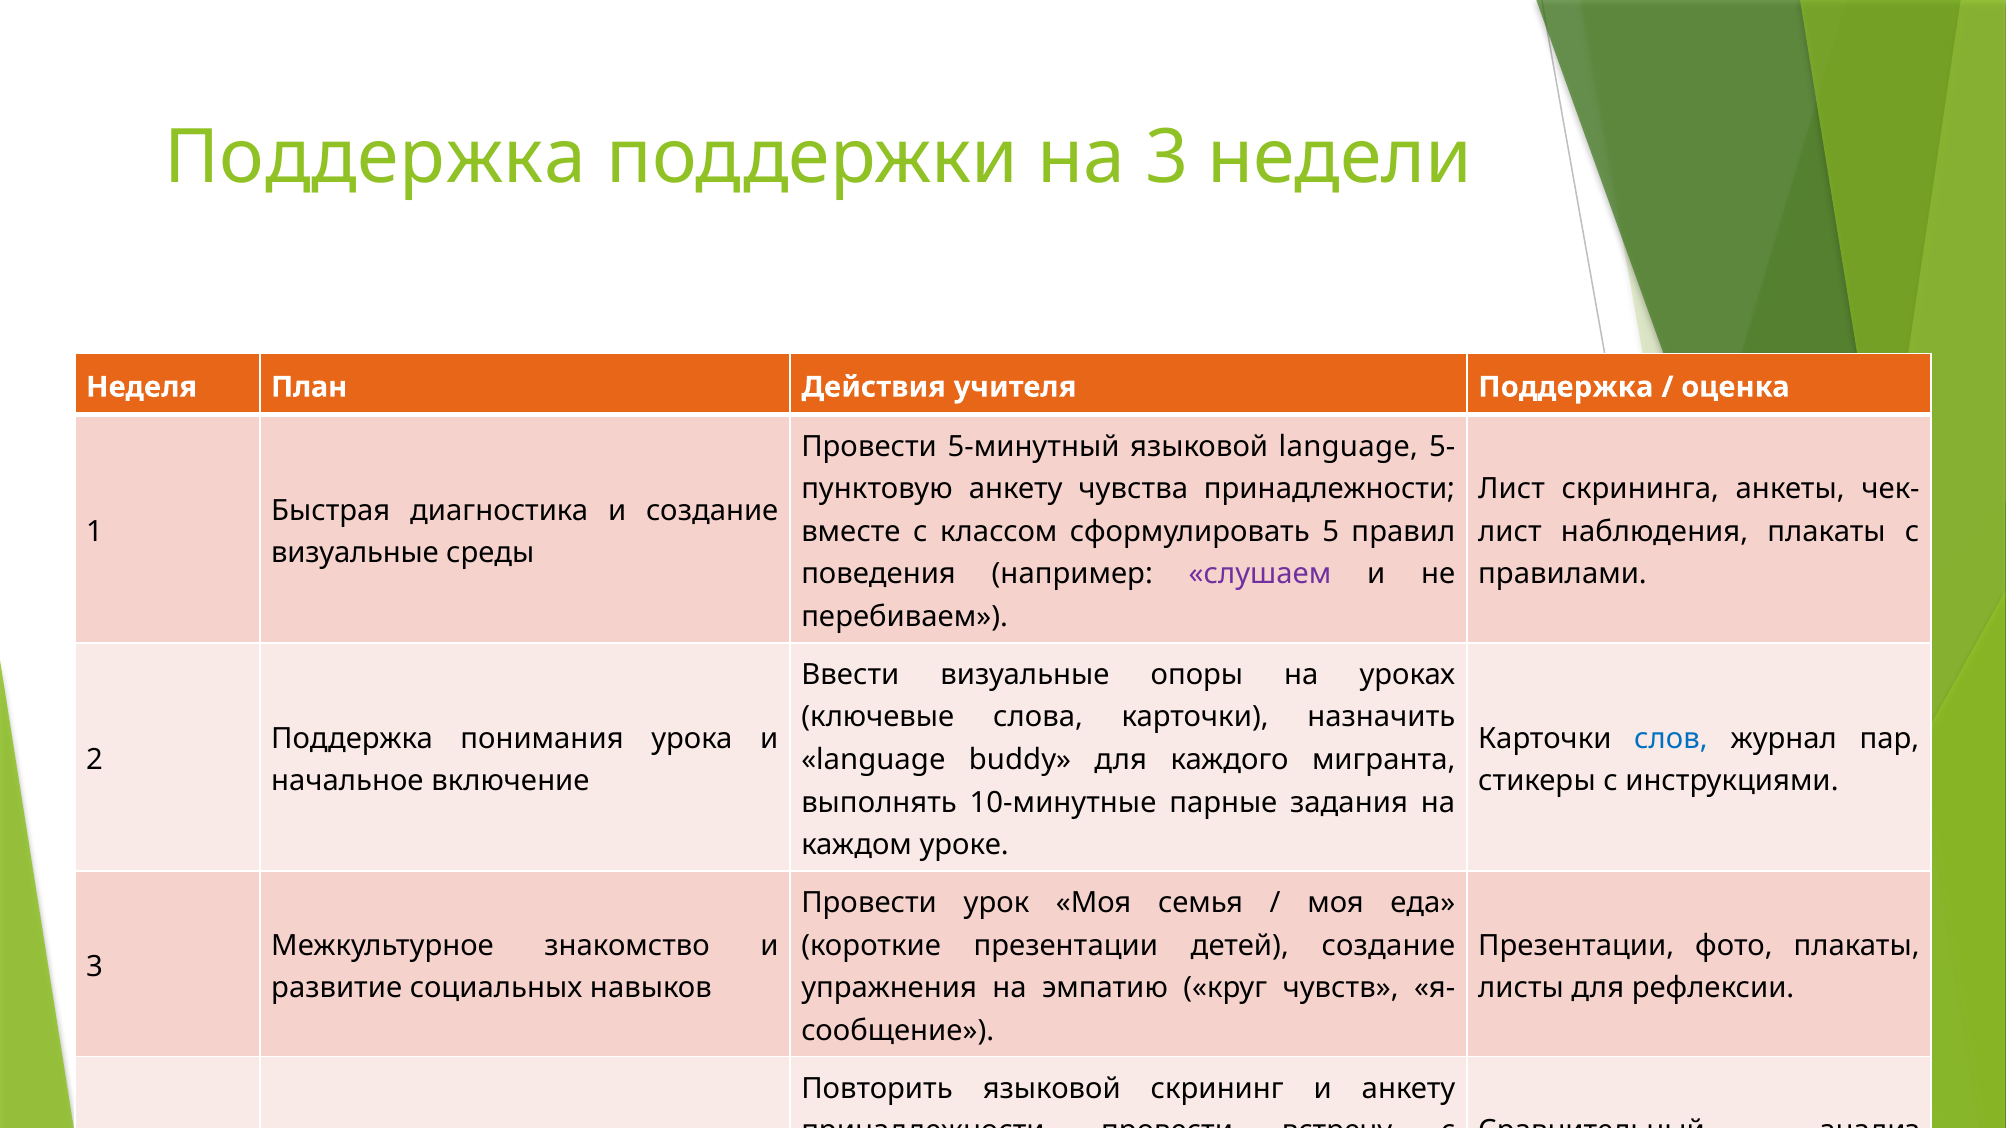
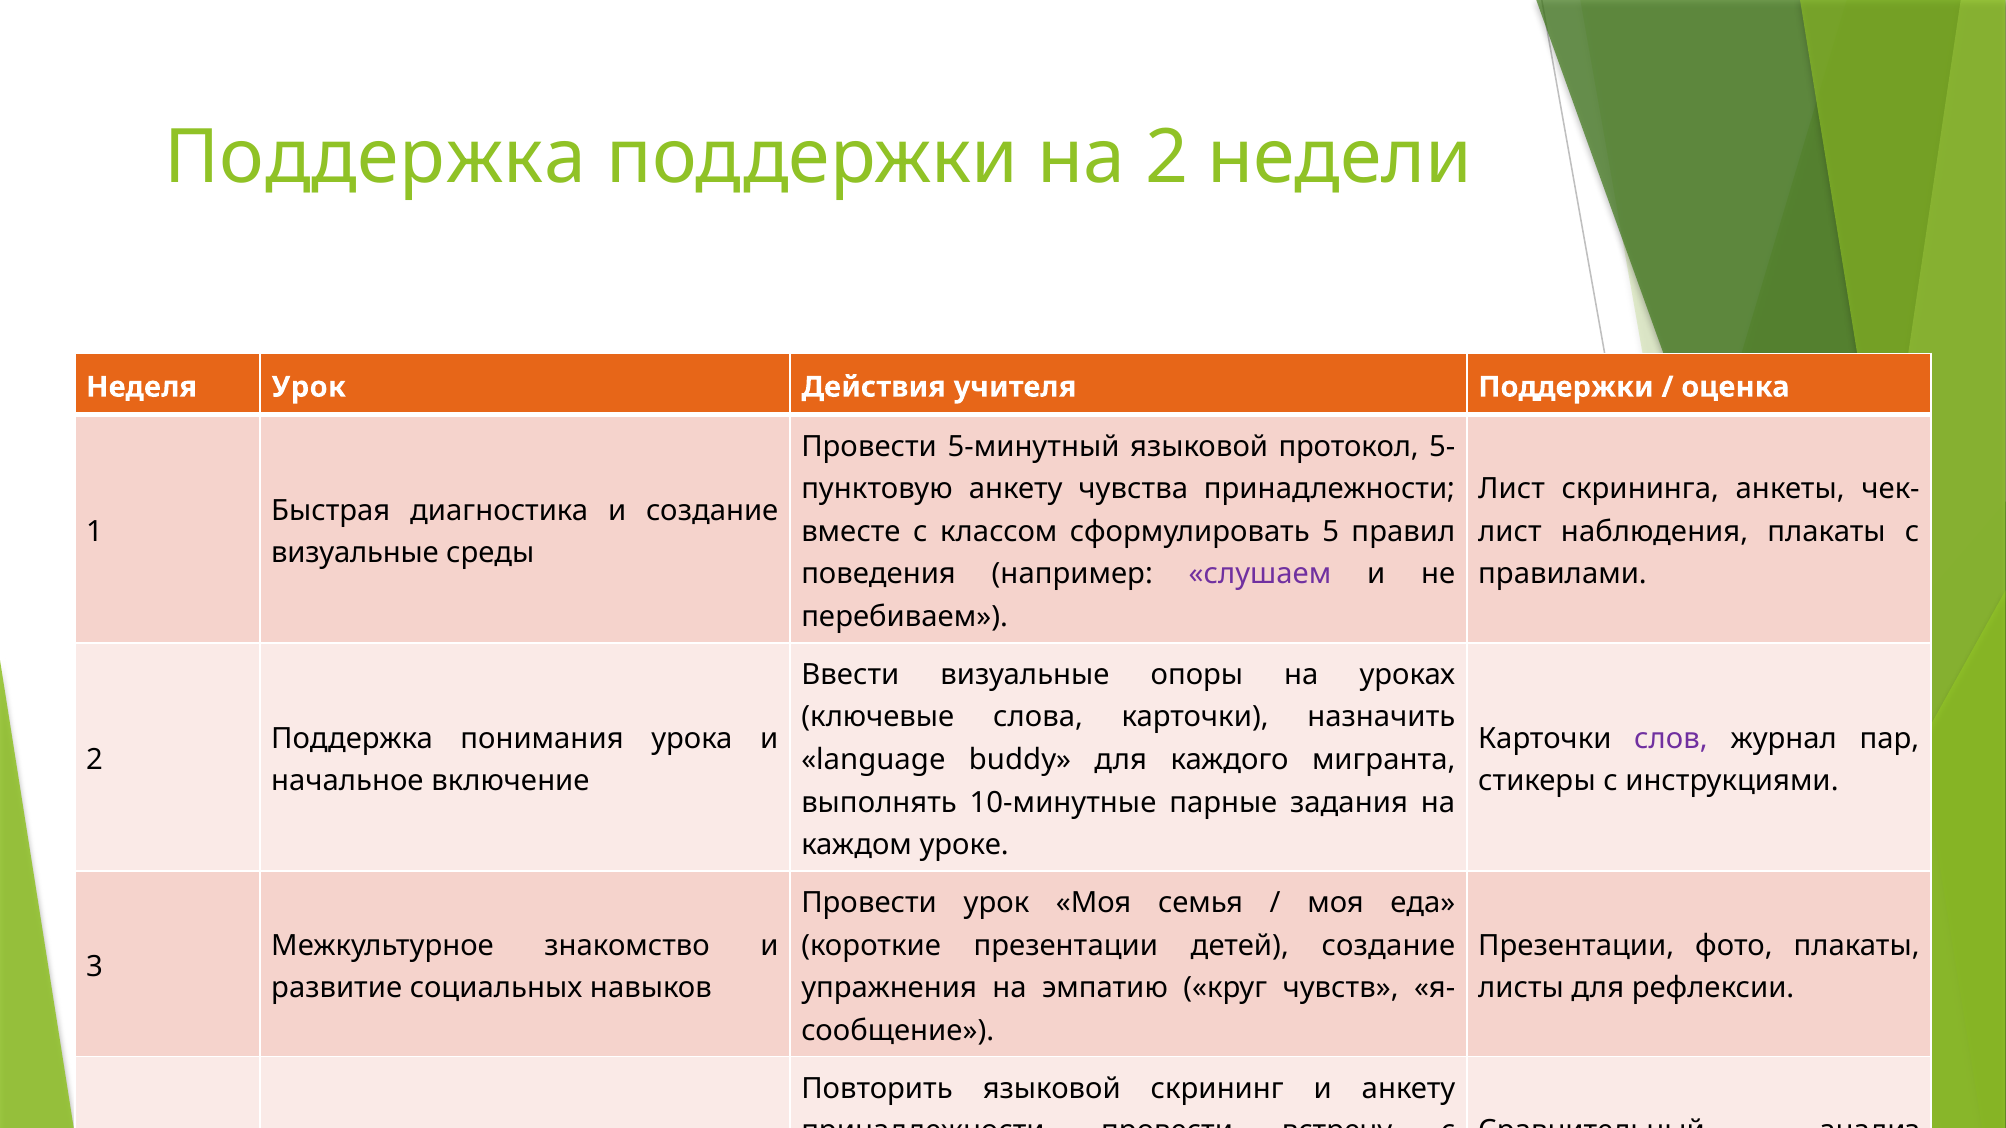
на 3: 3 -> 2
Неделя План: План -> Урок
учителя Поддержка: Поддержка -> Поддержки
языковой language: language -> протокол
слов colour: blue -> purple
